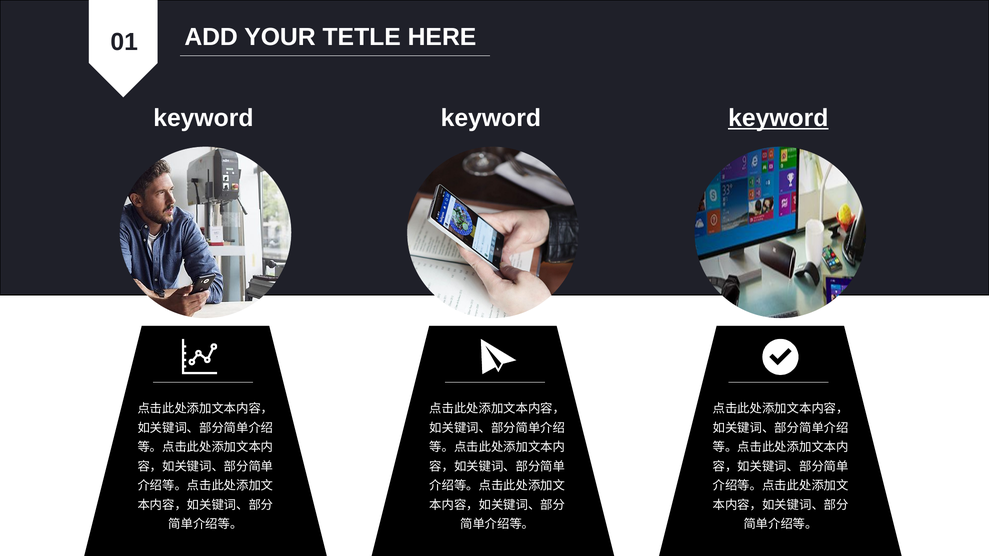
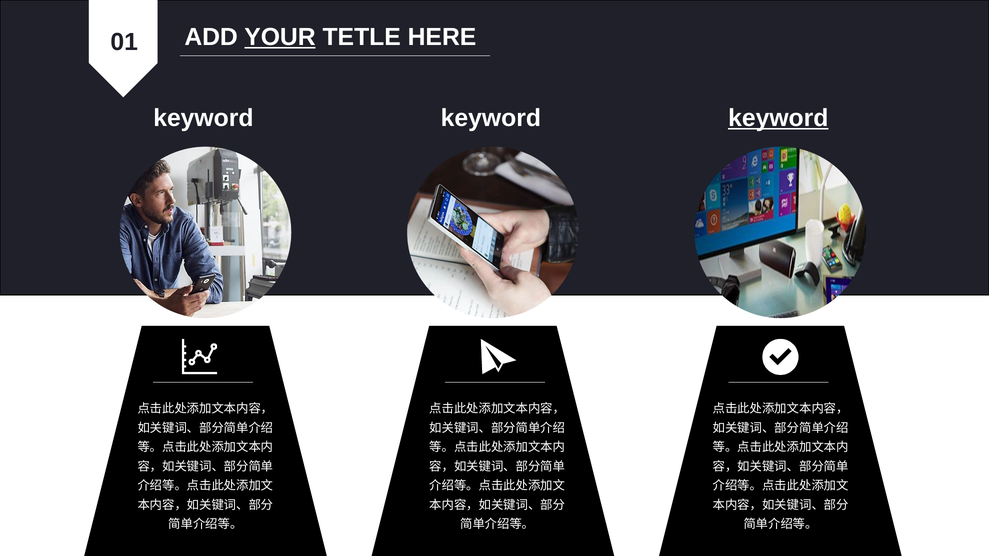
YOUR underline: none -> present
